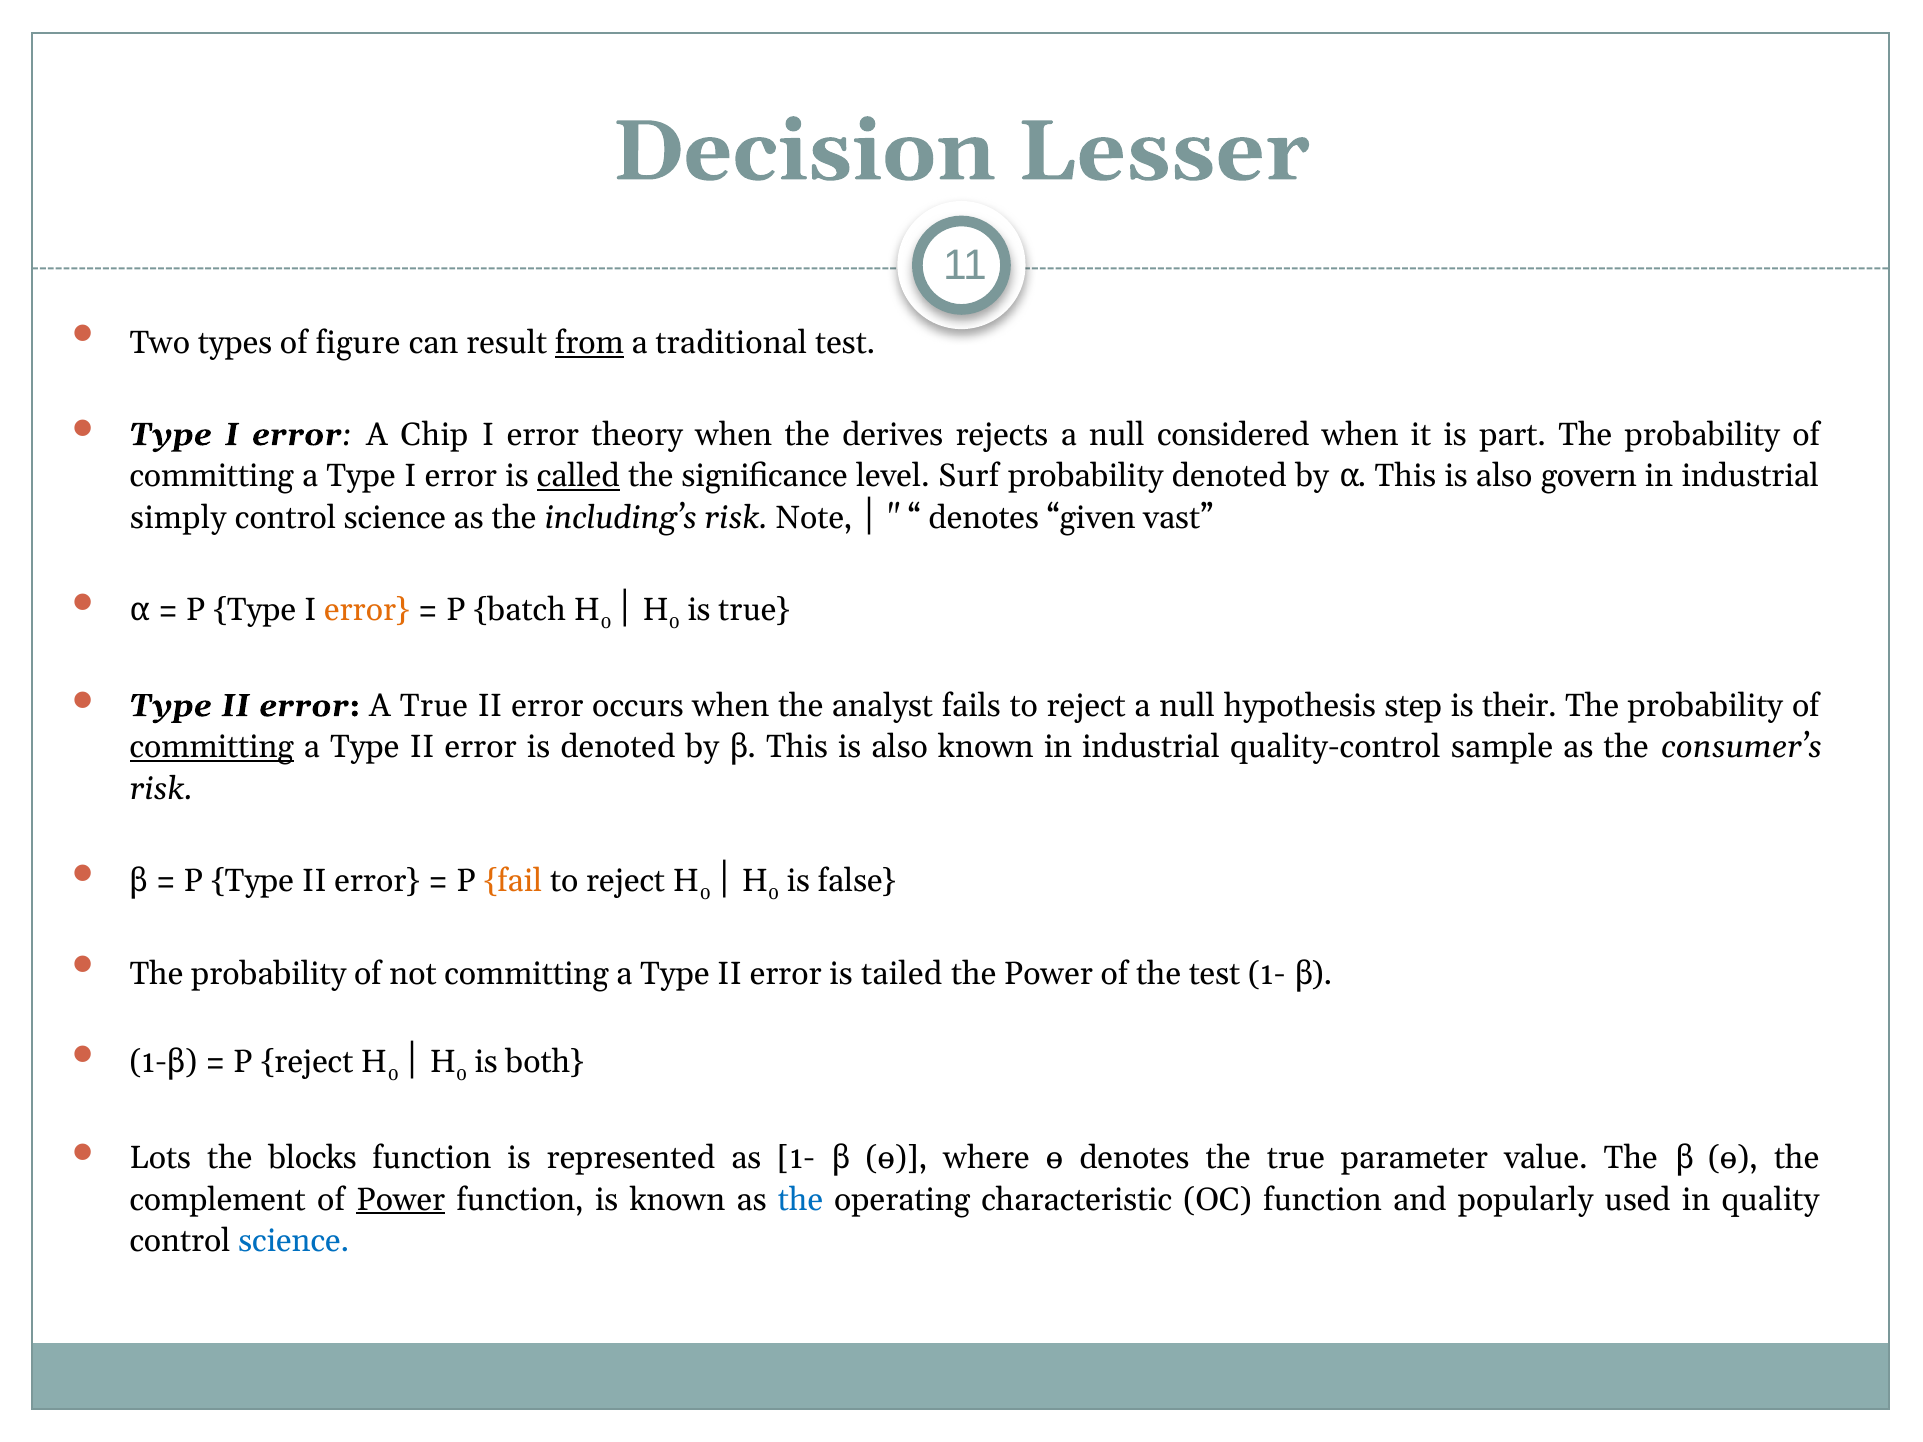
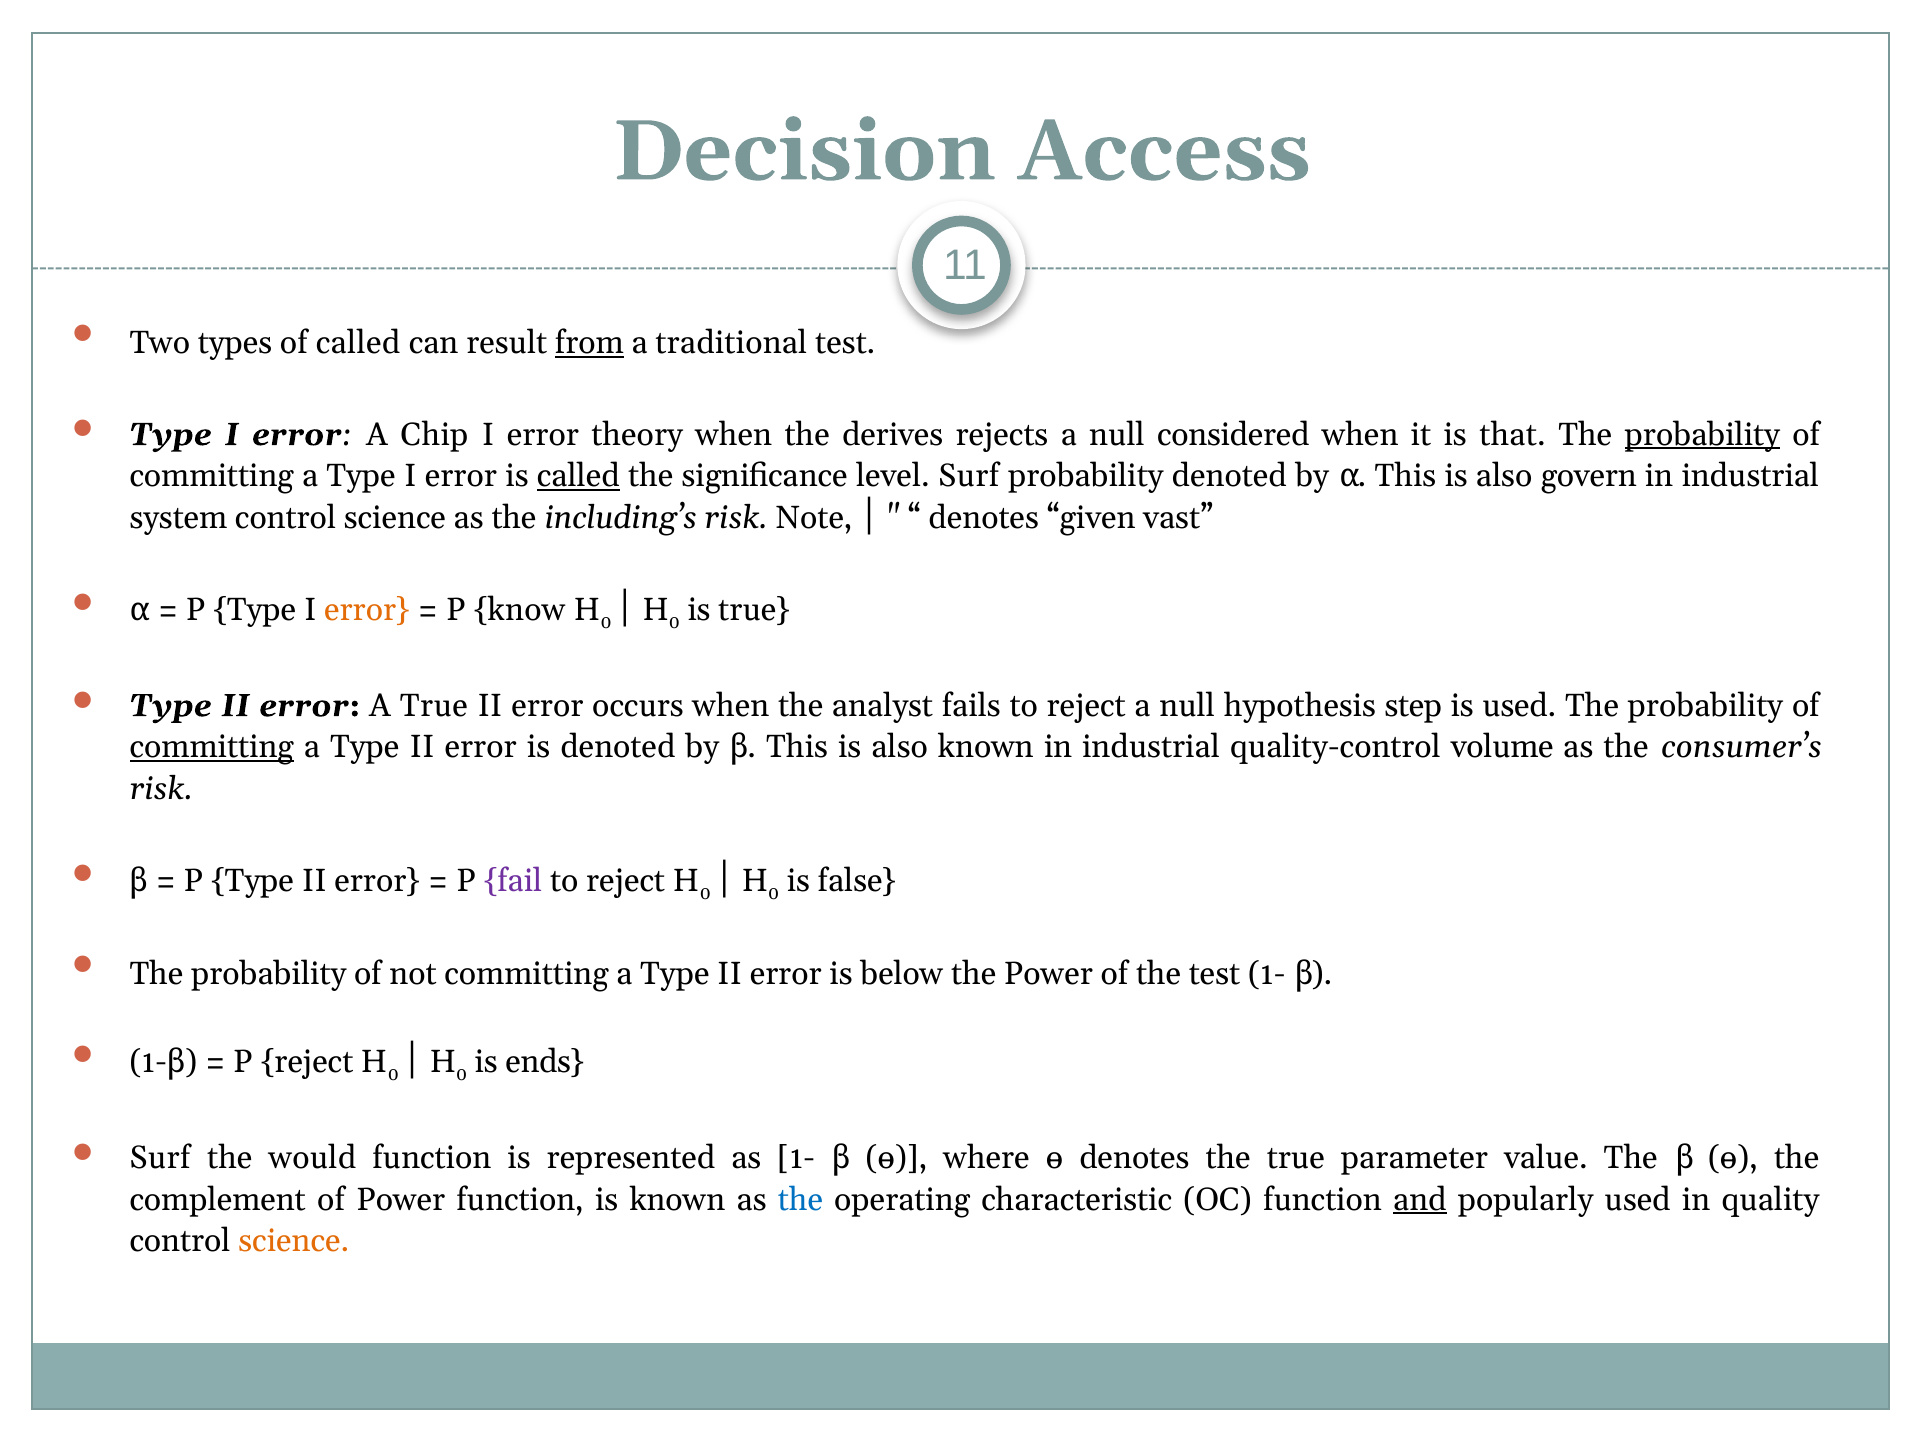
Lesser: Lesser -> Access
of figure: figure -> called
part: part -> that
probability at (1702, 435) underline: none -> present
simply: simply -> system
batch: batch -> know
is their: their -> used
sample: sample -> volume
fail colour: orange -> purple
tailed: tailed -> below
both: both -> ends
Lots at (160, 1158): Lots -> Surf
blocks: blocks -> would
Power at (401, 1200) underline: present -> none
and underline: none -> present
science at (294, 1241) colour: blue -> orange
